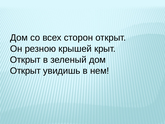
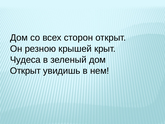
Открыт at (25, 60): Открыт -> Чудеса
